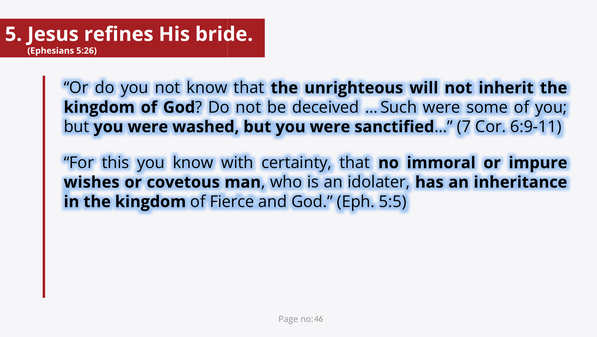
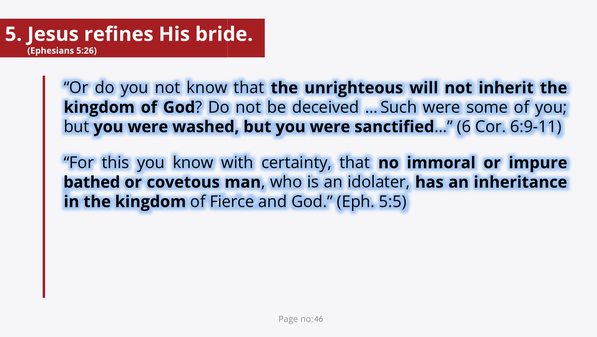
7: 7 -> 6
wishes: wishes -> bathed
